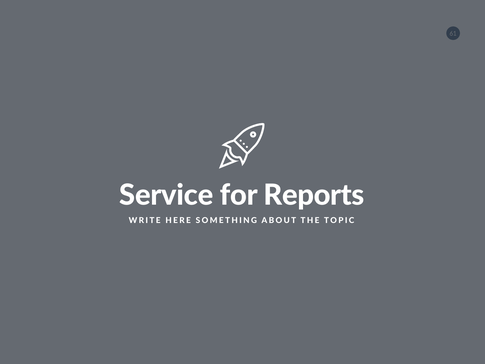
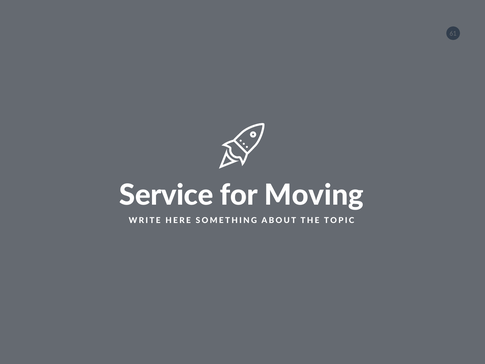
Reports: Reports -> Moving
